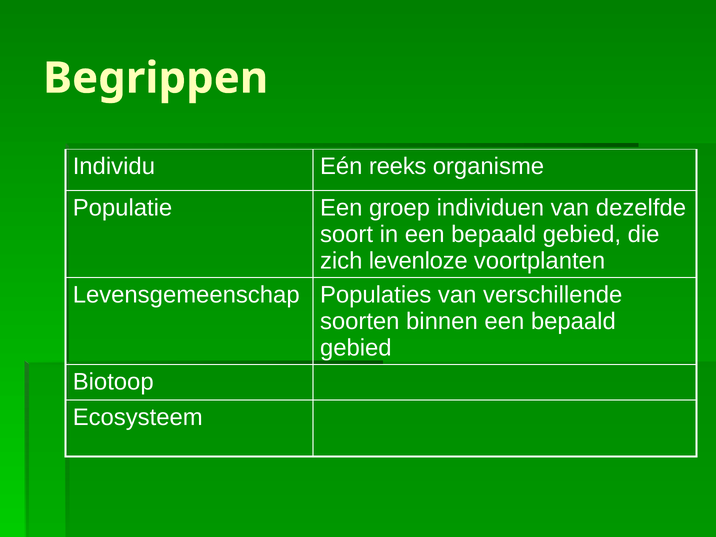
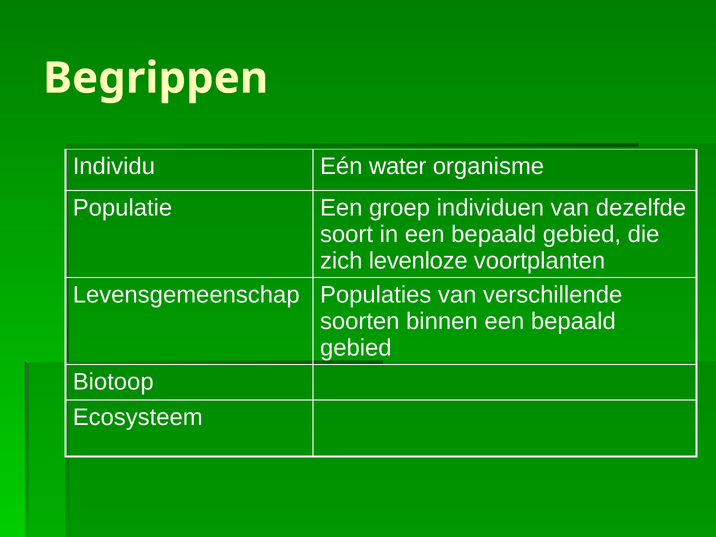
reeks: reeks -> water
